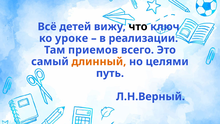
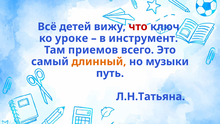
что colour: black -> red
реализации: реализации -> инструмент
целями: целями -> музыки
Л.Н.Верный: Л.Н.Верный -> Л.Н.Татьяна
